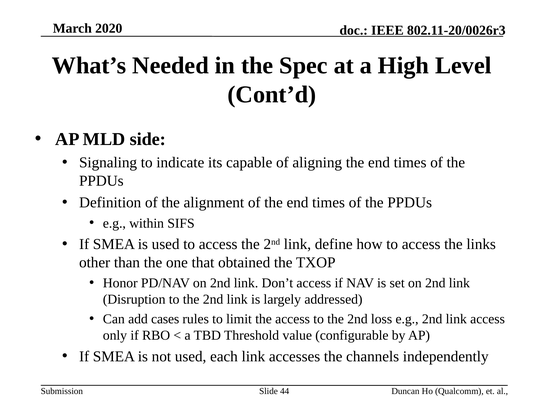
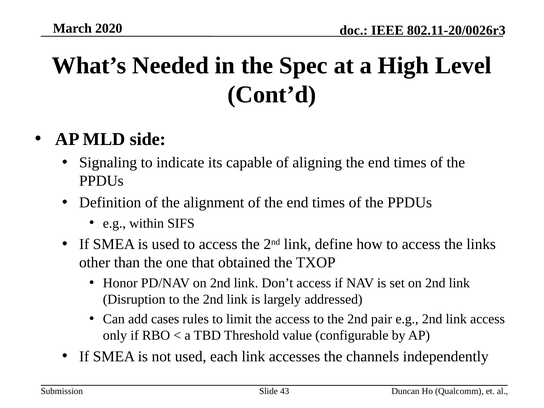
loss: loss -> pair
44: 44 -> 43
